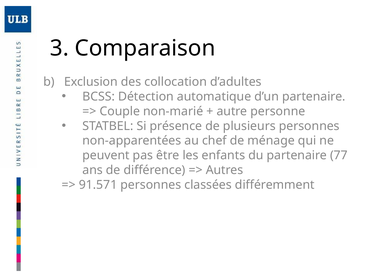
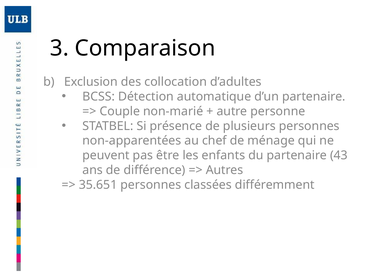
77: 77 -> 43
91.571: 91.571 -> 35.651
